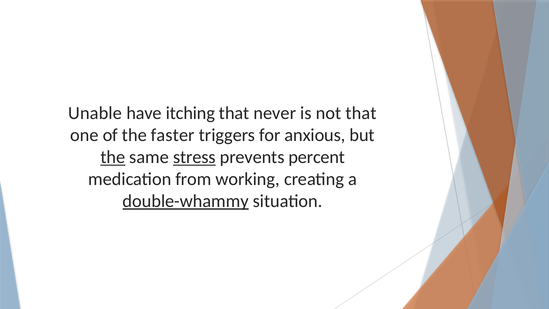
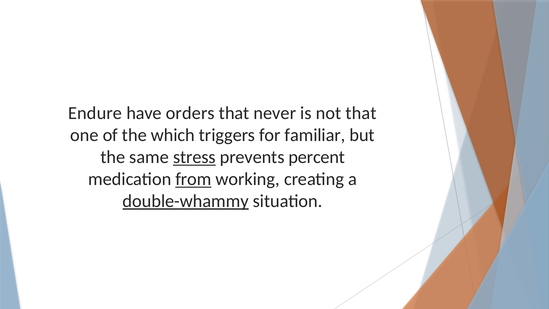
Unable: Unable -> Endure
itching: itching -> orders
faster: faster -> which
anxious: anxious -> familiar
the at (113, 157) underline: present -> none
from underline: none -> present
